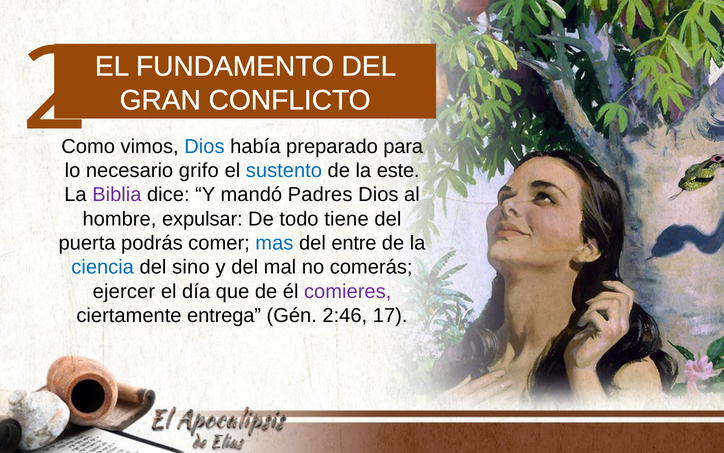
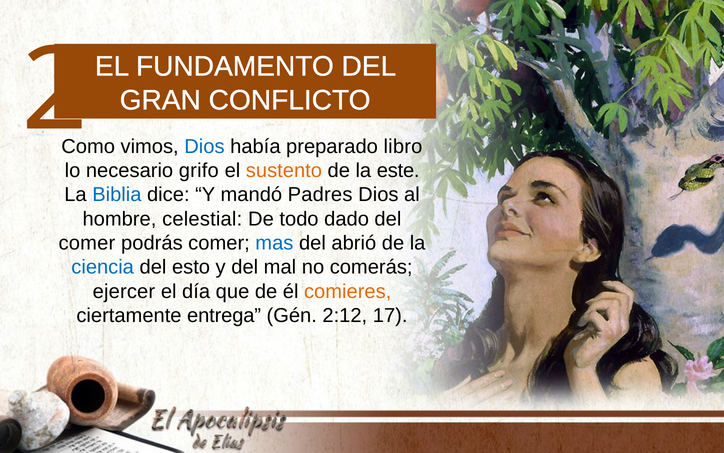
para: para -> libro
sustento colour: blue -> orange
Biblia colour: purple -> blue
expulsar: expulsar -> celestial
tiene: tiene -> dado
puerta at (87, 243): puerta -> comer
entre: entre -> abrió
sino: sino -> esto
comieres colour: purple -> orange
2:46: 2:46 -> 2:12
